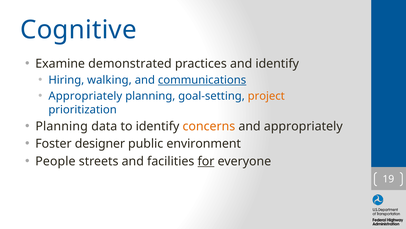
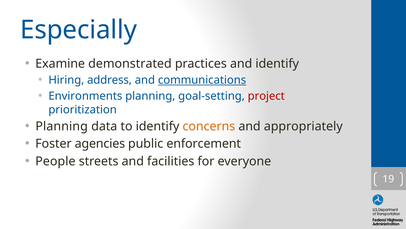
Cognitive: Cognitive -> Especially
walking: walking -> address
Appropriately at (85, 96): Appropriately -> Environments
project colour: orange -> red
designer: designer -> agencies
environment: environment -> enforcement
for underline: present -> none
